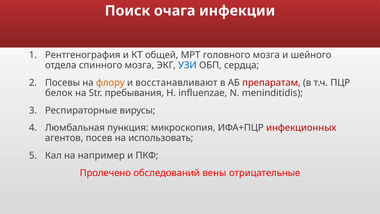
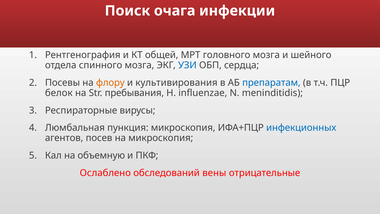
восстанавливают: восстанавливают -> культивирования
препаратам colour: red -> blue
инфекционных colour: red -> blue
на использовать: использовать -> микроскопия
например: например -> объемную
Пролечено: Пролечено -> Ослаблено
